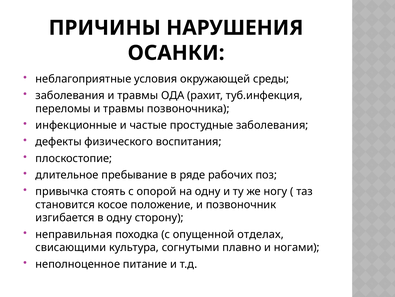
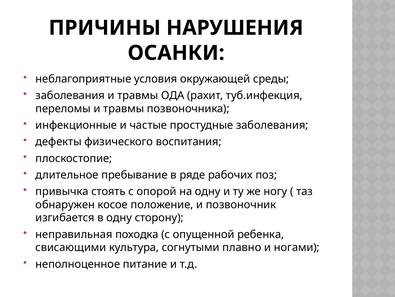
становится: становится -> обнаружен
отделах: отделах -> ребенка
